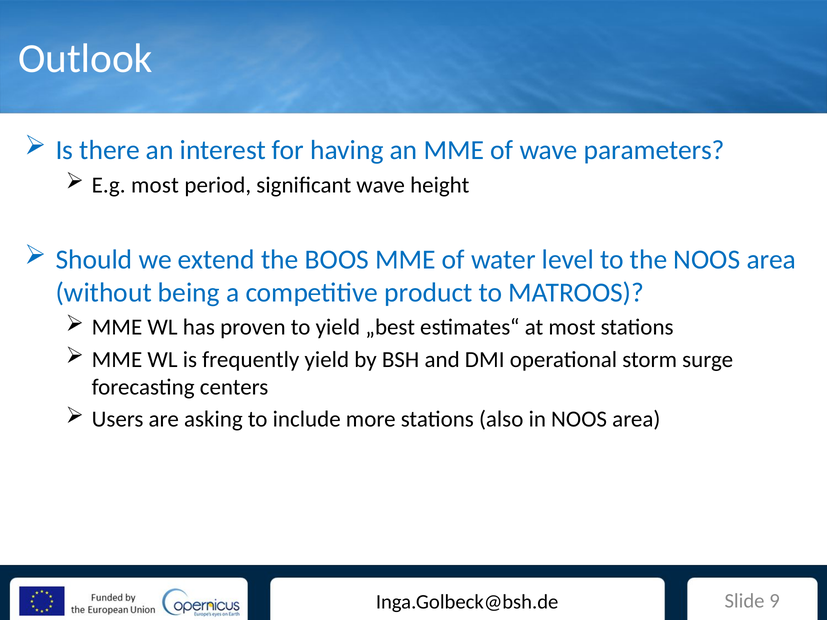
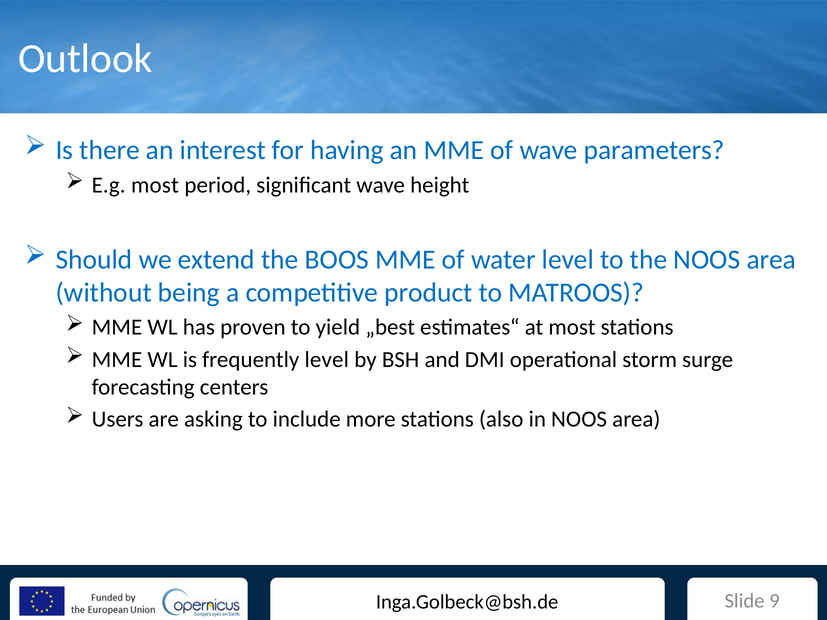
frequently yield: yield -> level
